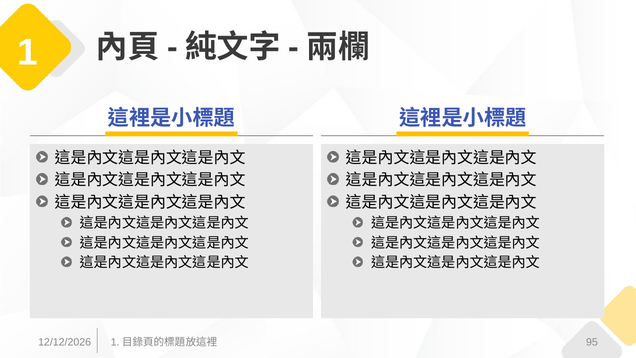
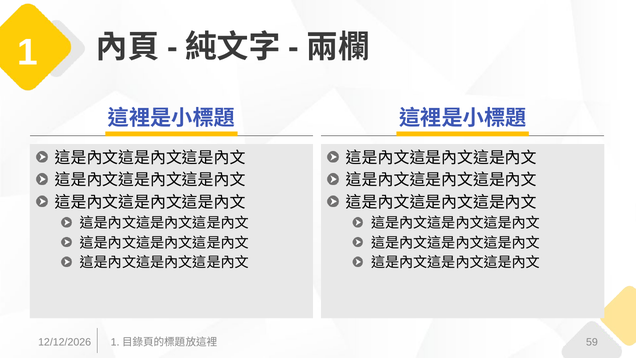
95: 95 -> 59
